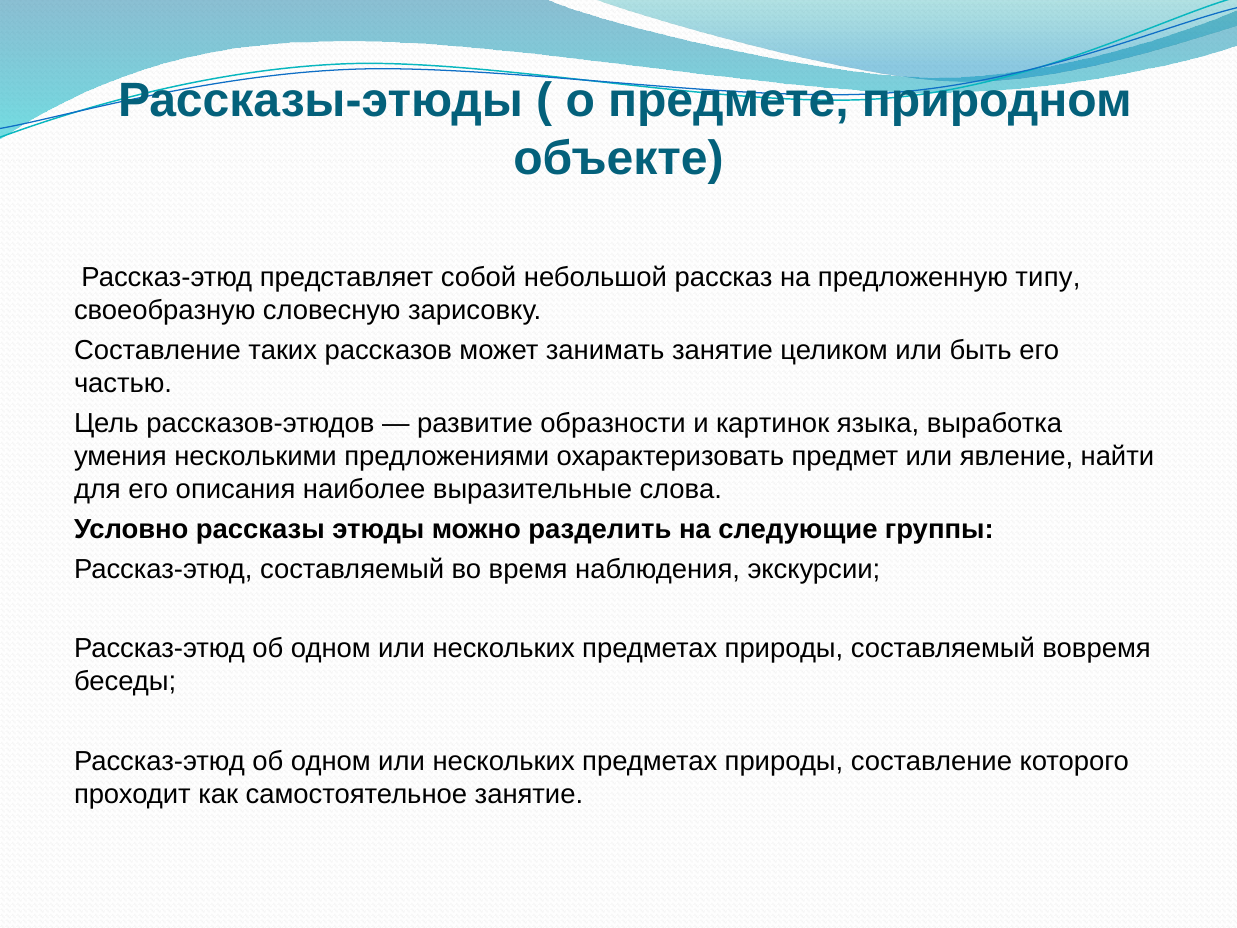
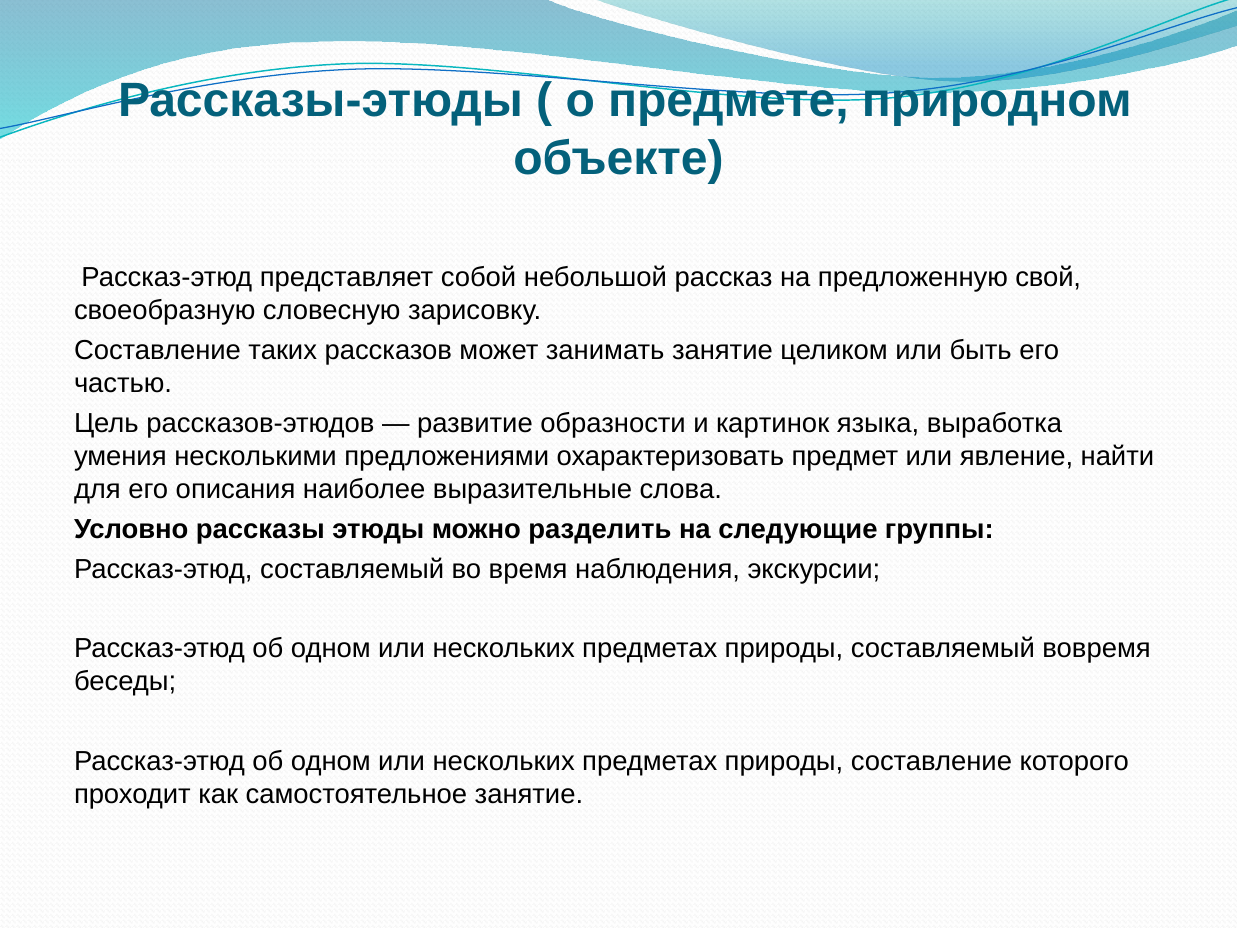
типу: типу -> свой
